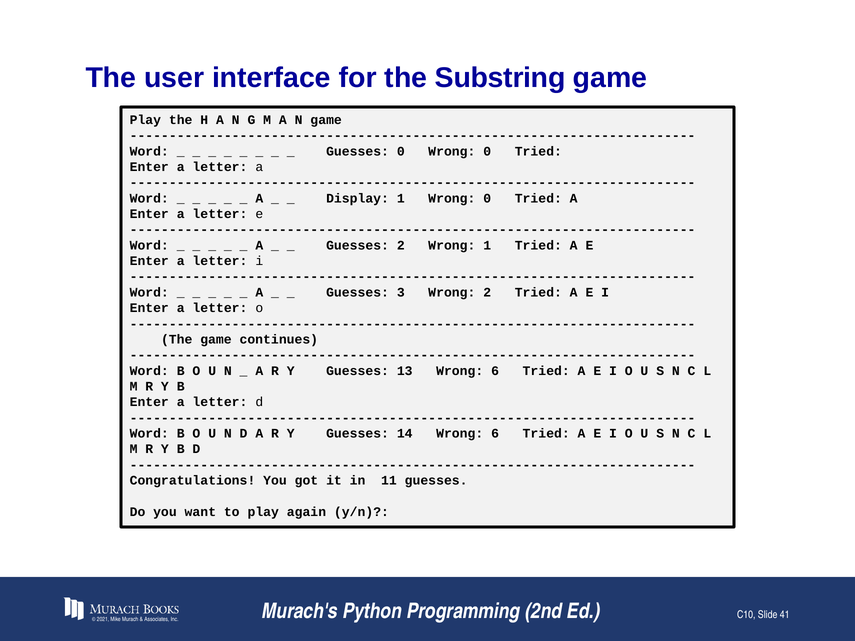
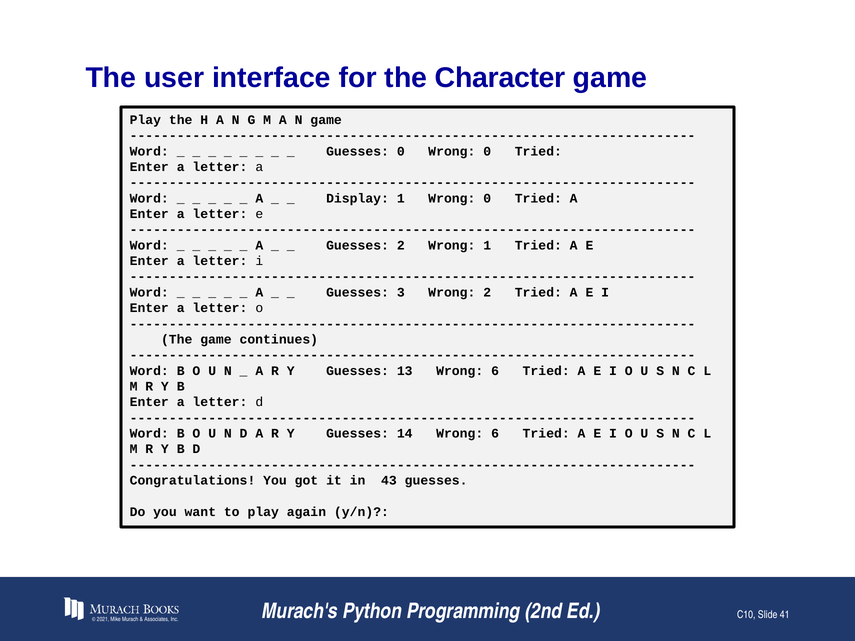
Substring: Substring -> Character
11: 11 -> 43
